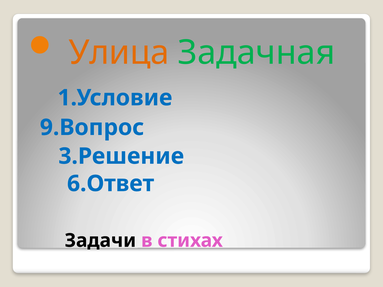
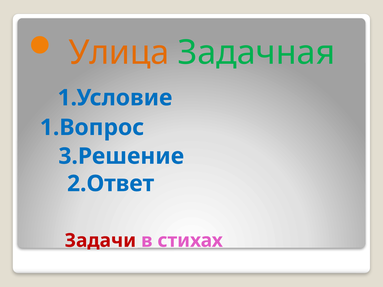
9.Вопрос: 9.Вопрос -> 1.Вопрос
6.Ответ: 6.Ответ -> 2.Ответ
Задачи colour: black -> red
